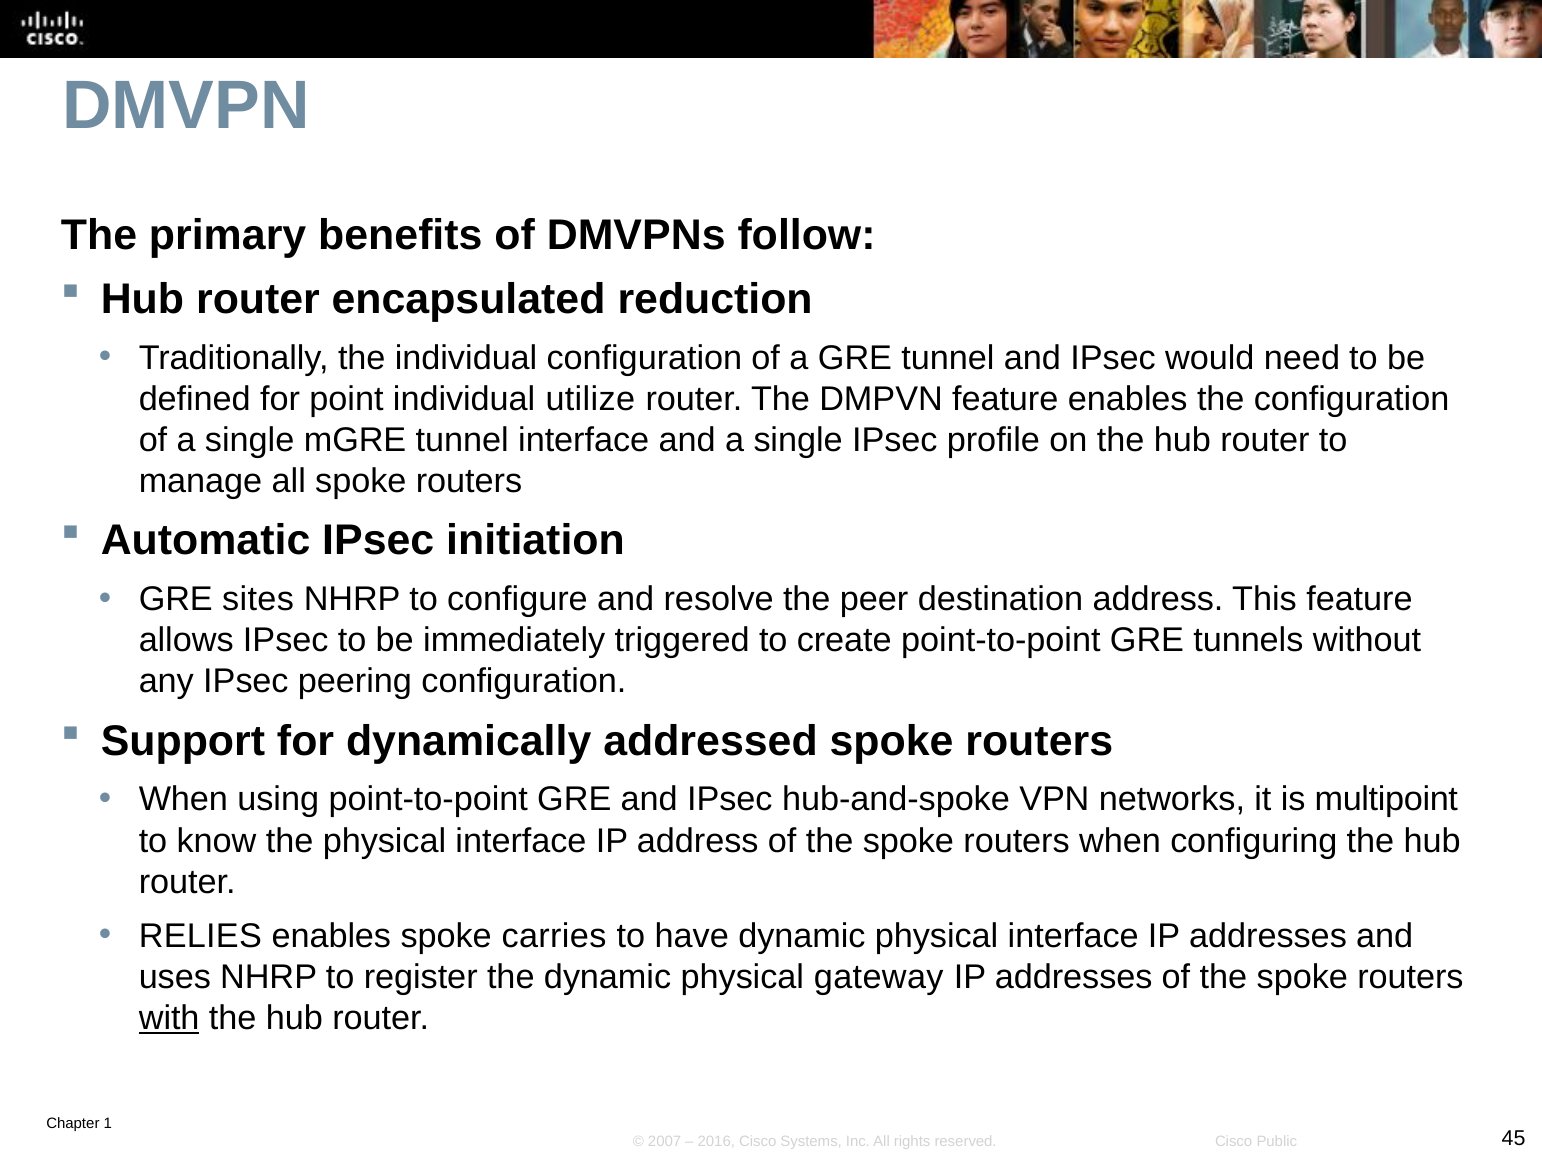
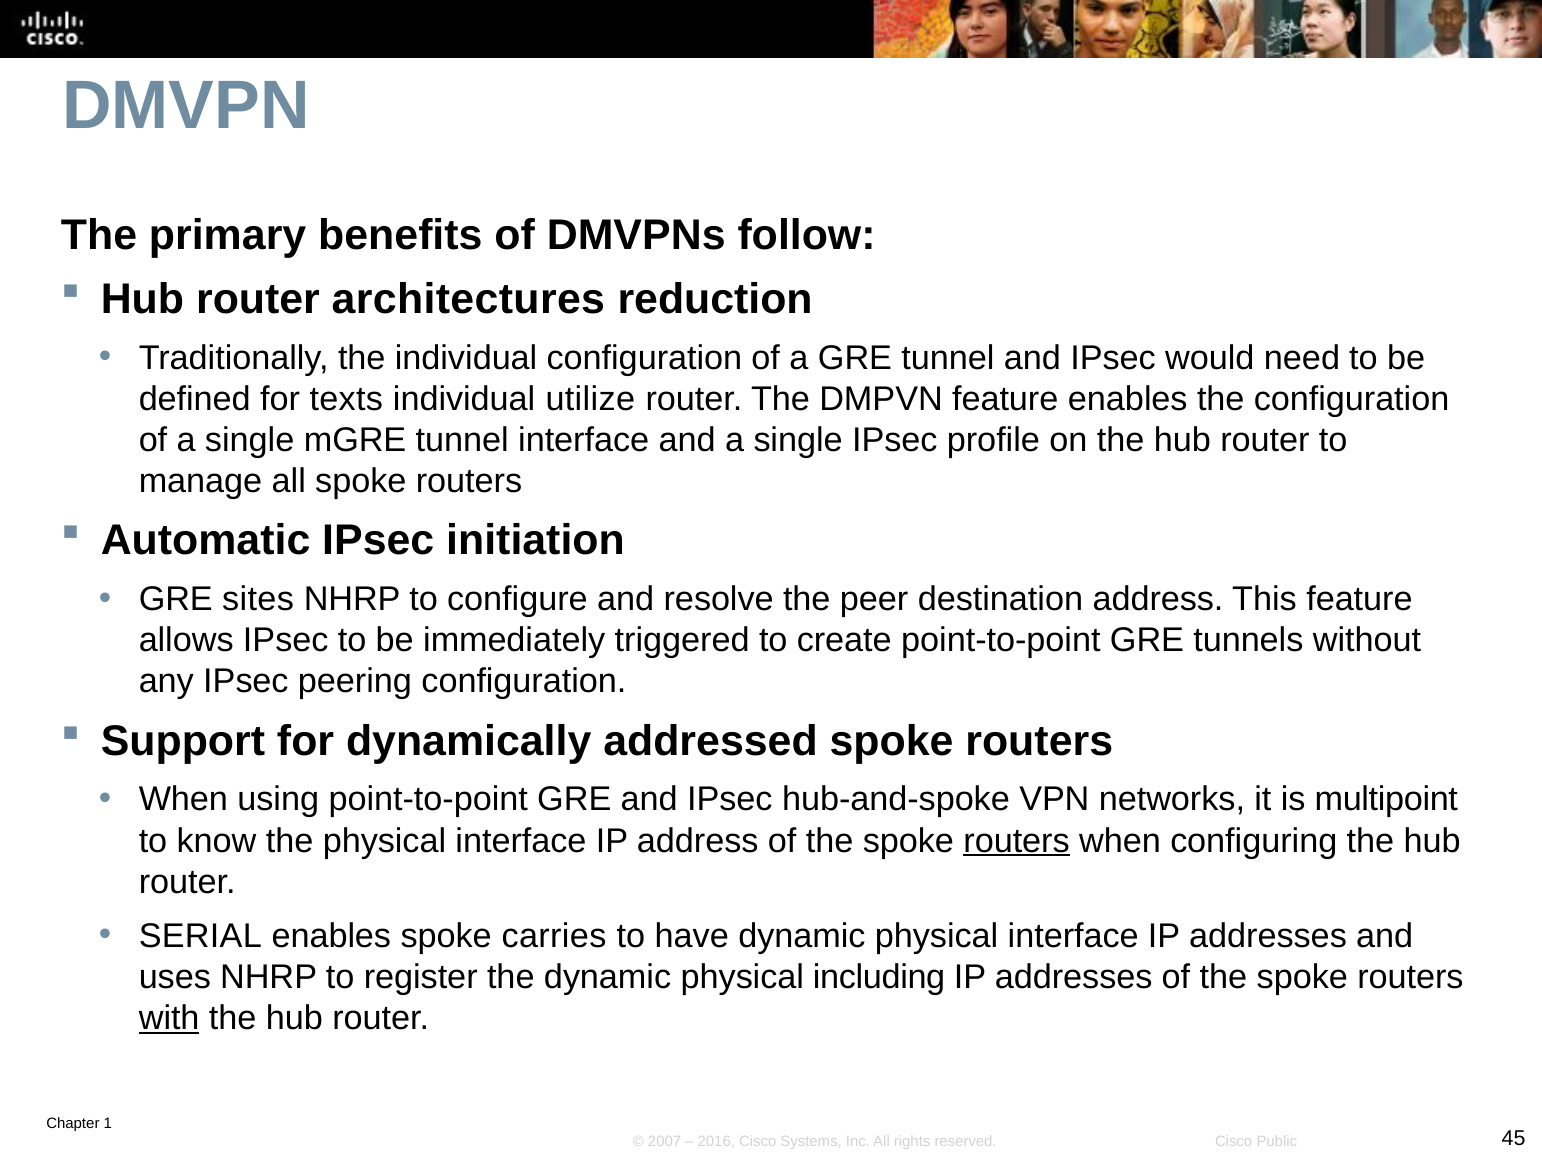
encapsulated: encapsulated -> architectures
point: point -> texts
routers at (1017, 841) underline: none -> present
RELIES: RELIES -> SERIAL
gateway: gateway -> including
